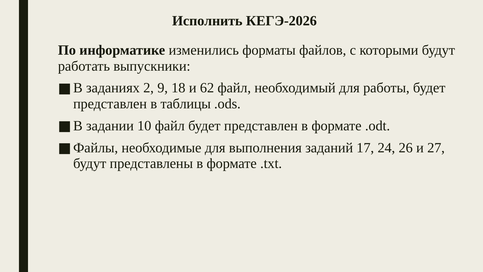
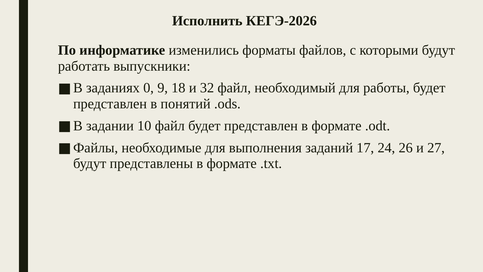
2: 2 -> 0
62: 62 -> 32
таблицы: таблицы -> понятий
